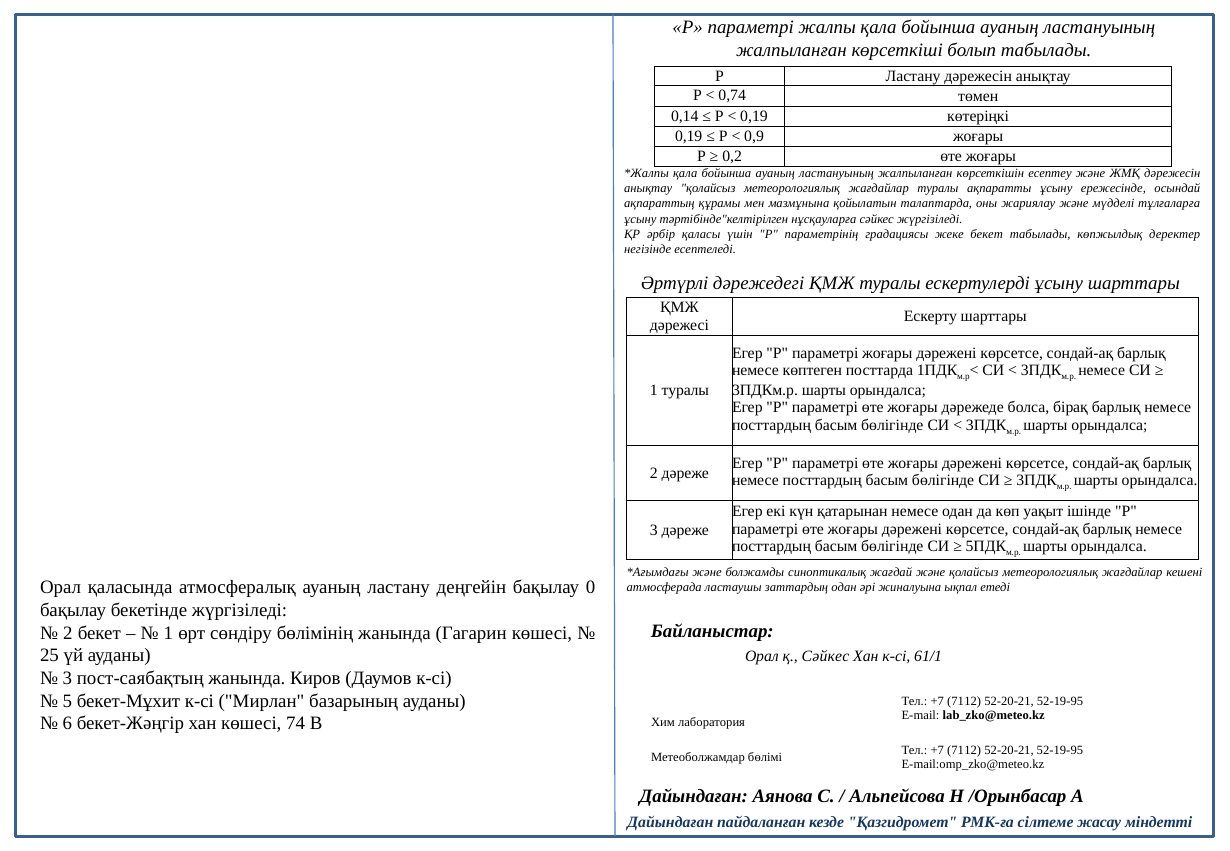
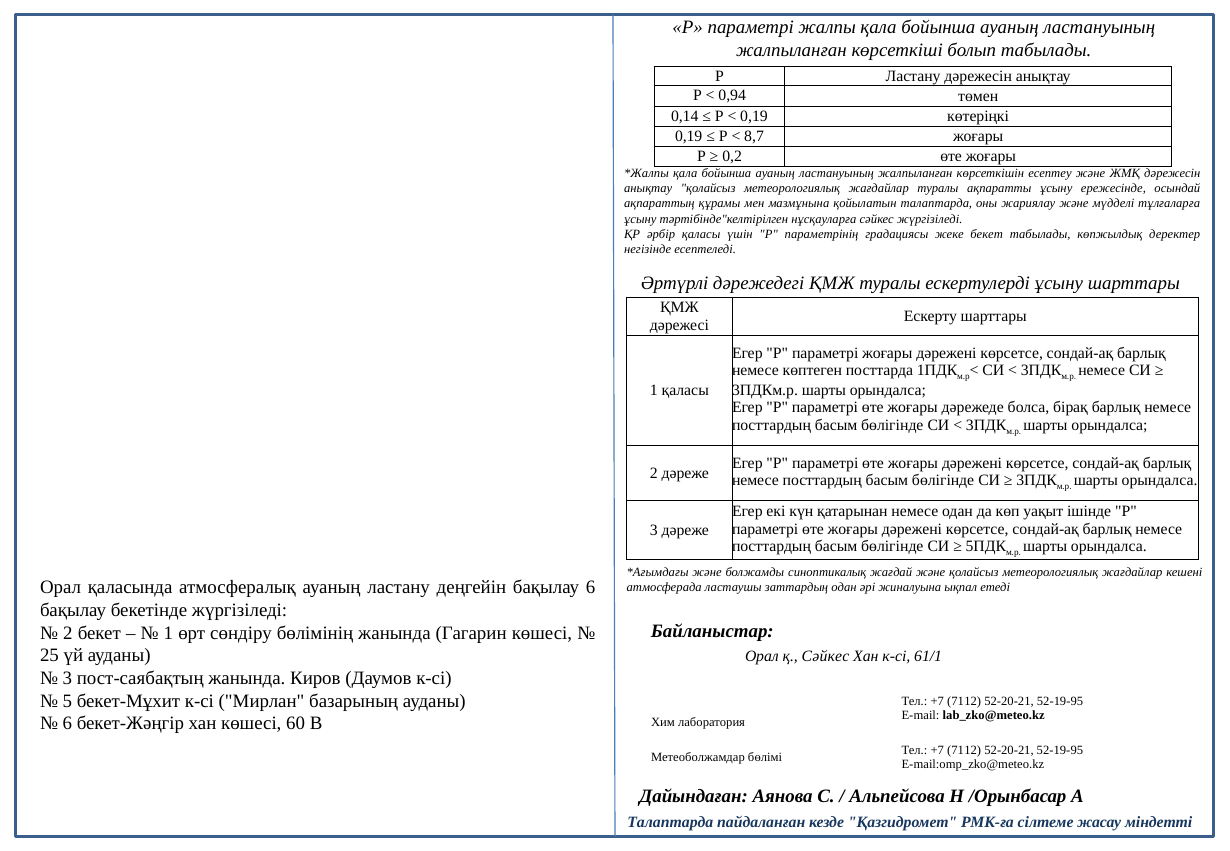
0,74: 0,74 -> 0,94
0,9: 0,9 -> 8,7
1 туралы: туралы -> қаласы
бақылау 0: 0 -> 6
74: 74 -> 60
Дайындаған at (670, 822): Дайындаған -> Талаптарда
